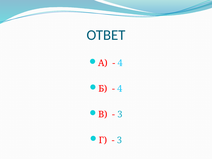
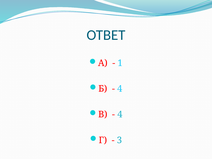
4 at (120, 63): 4 -> 1
3 at (120, 114): 3 -> 4
